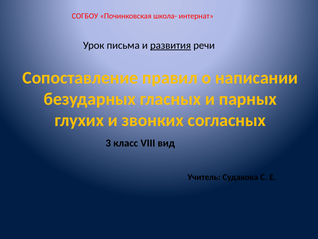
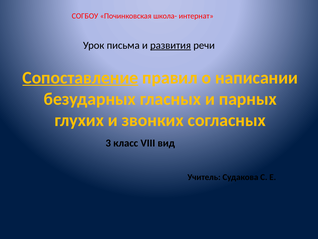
Сопоставление underline: none -> present
